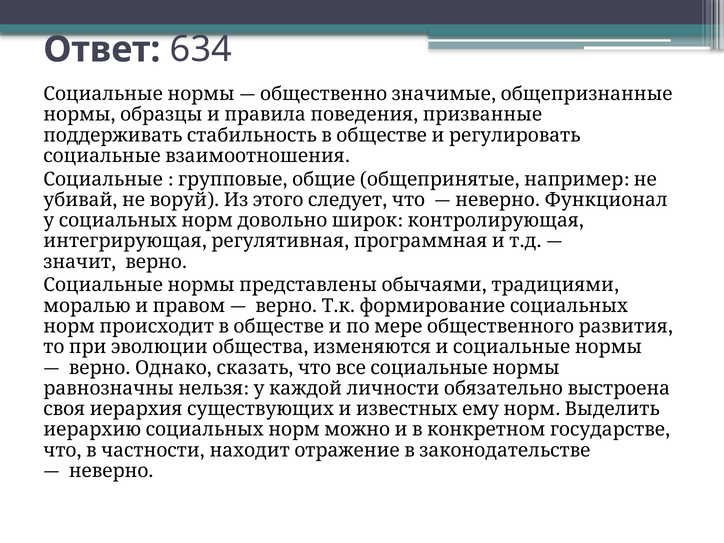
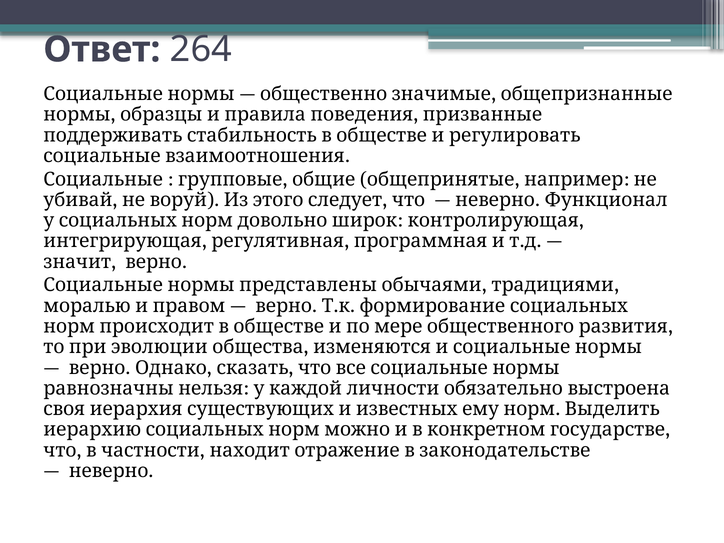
634: 634 -> 264
